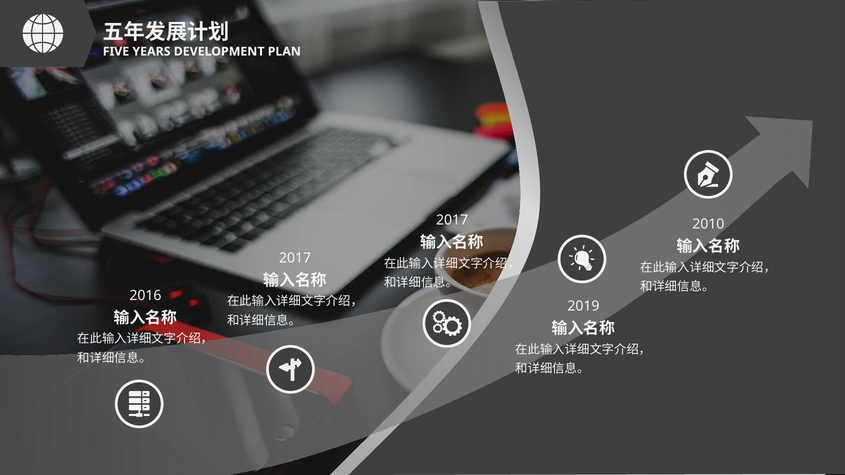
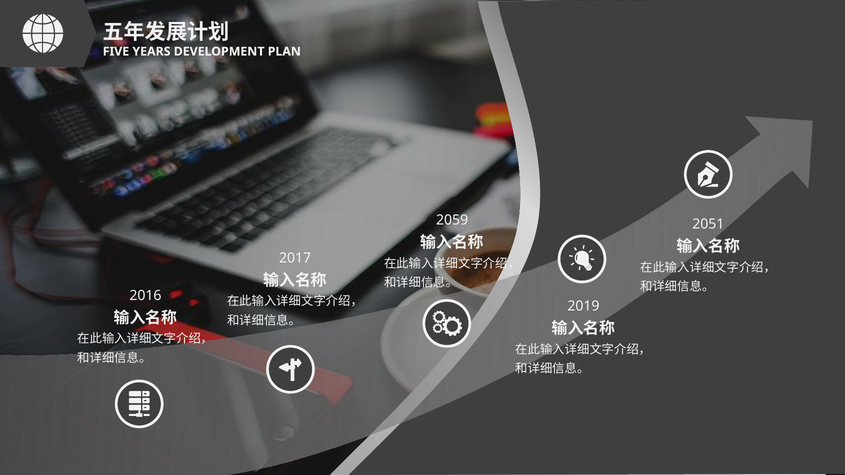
2017 at (452, 220): 2017 -> 2059
2010: 2010 -> 2051
